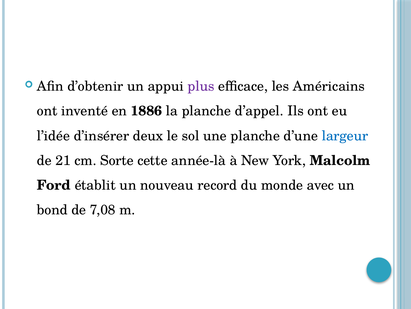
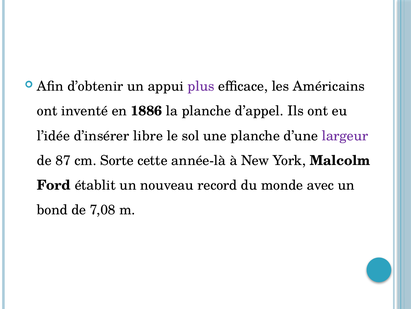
deux: deux -> libre
largeur colour: blue -> purple
21: 21 -> 87
